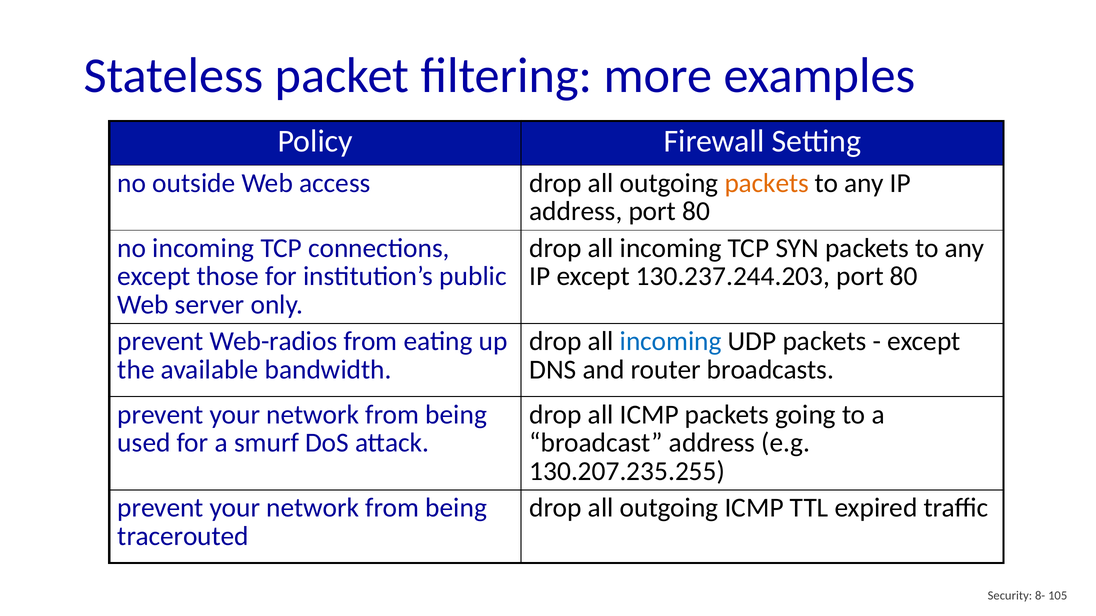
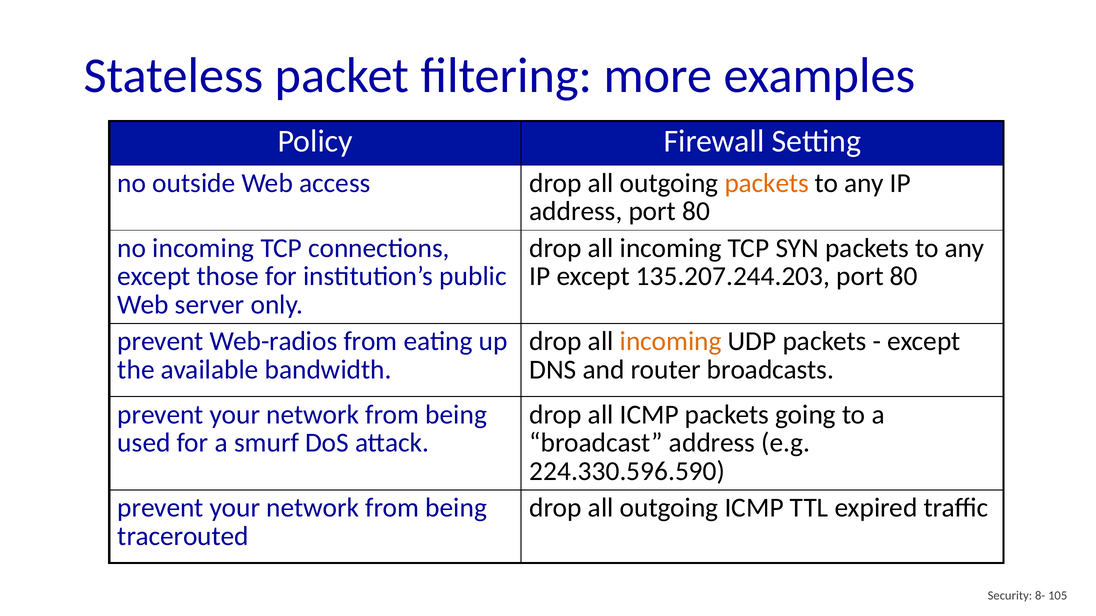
130.237.244.203: 130.237.244.203 -> 135.207.244.203
incoming at (671, 342) colour: blue -> orange
130.207.235.255: 130.207.235.255 -> 224.330.596.590
